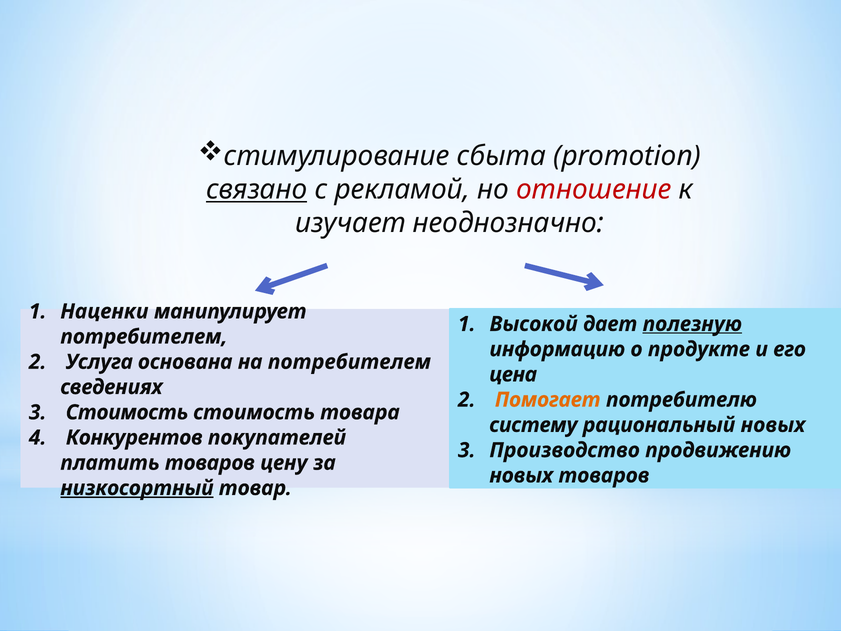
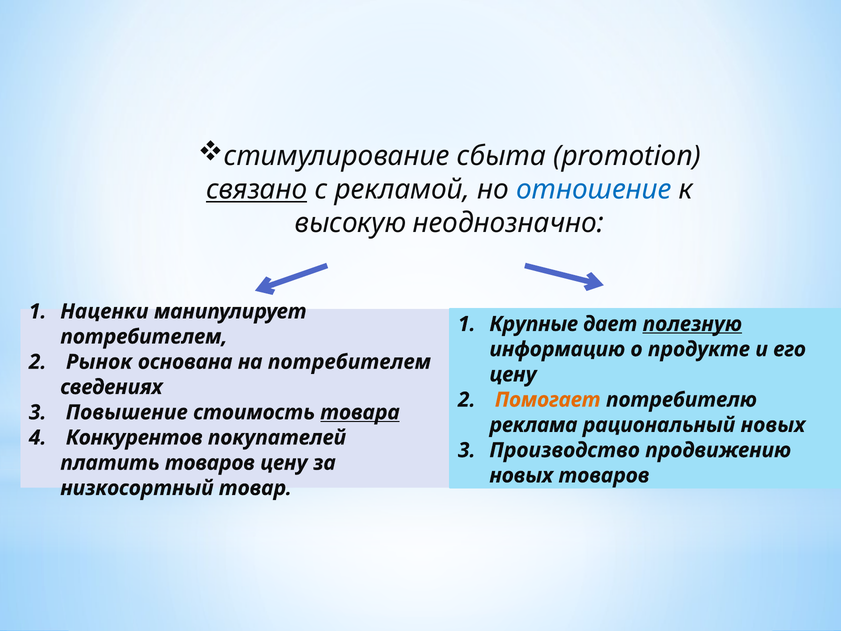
отношение colour: red -> blue
изучает: изучает -> высокую
Высокой: Высокой -> Крупные
Услуга: Услуга -> Рынок
цена at (513, 374): цена -> цену
Стоимость at (127, 412): Стоимость -> Повышение
товара underline: none -> present
систему: систему -> реклама
низкосортный underline: present -> none
